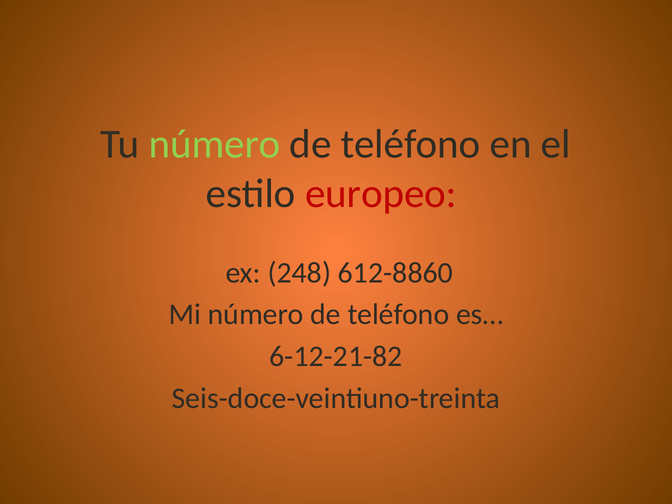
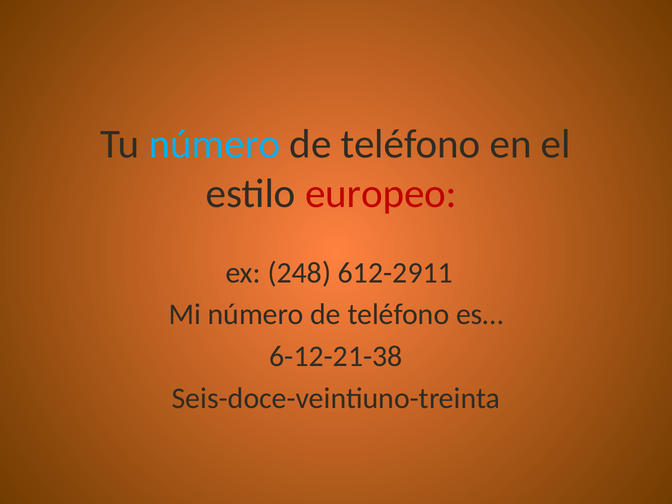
número at (215, 144) colour: light green -> light blue
612-8860: 612-8860 -> 612-2911
6-12-21-82: 6-12-21-82 -> 6-12-21-38
